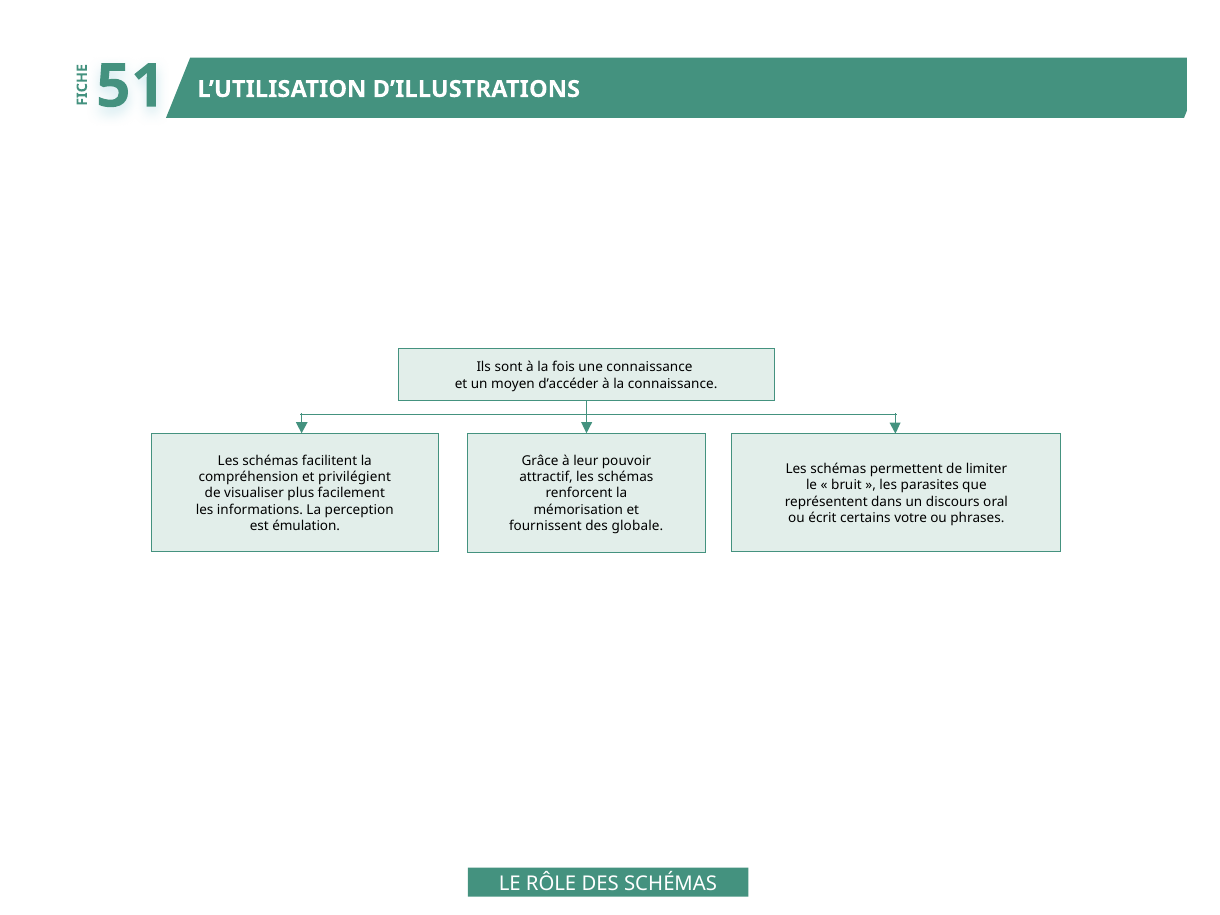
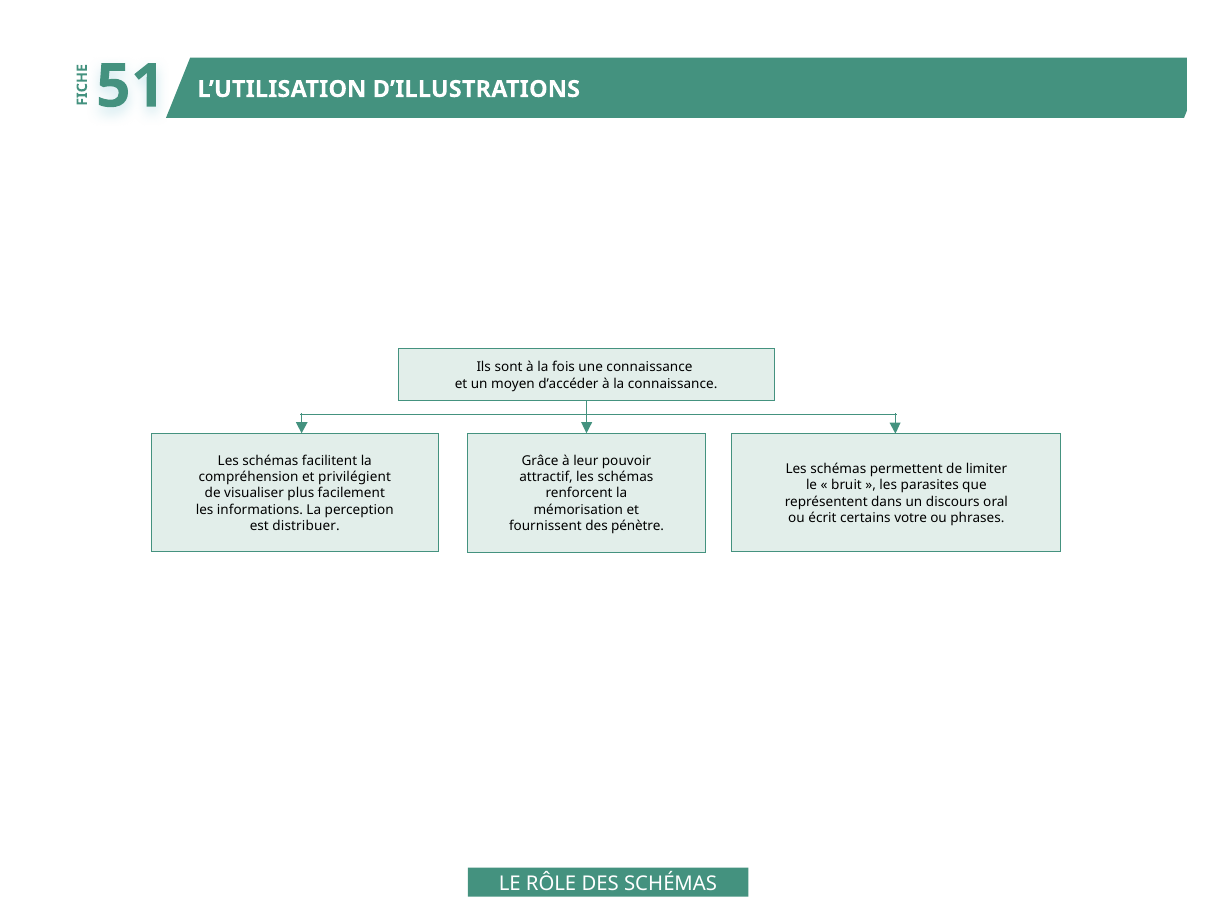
émulation: émulation -> distribuer
globale: globale -> pénètre
